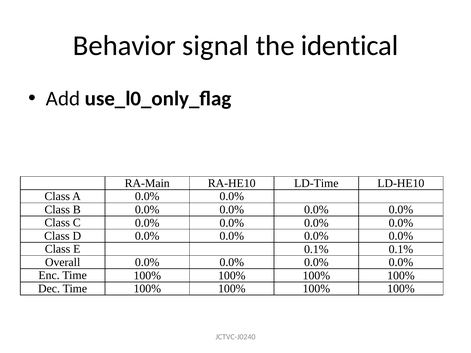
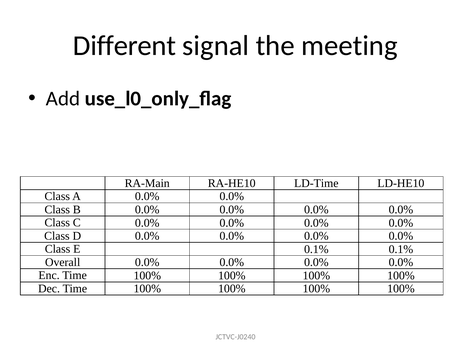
Behavior: Behavior -> Different
identical: identical -> meeting
